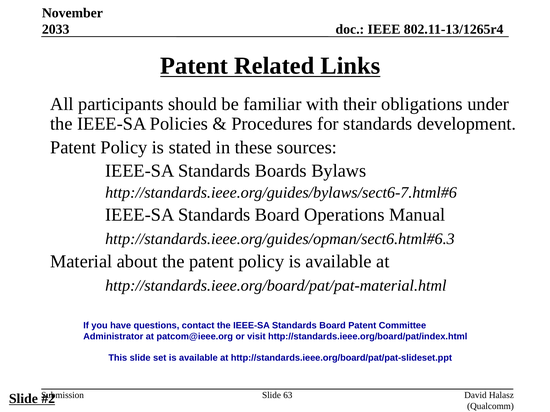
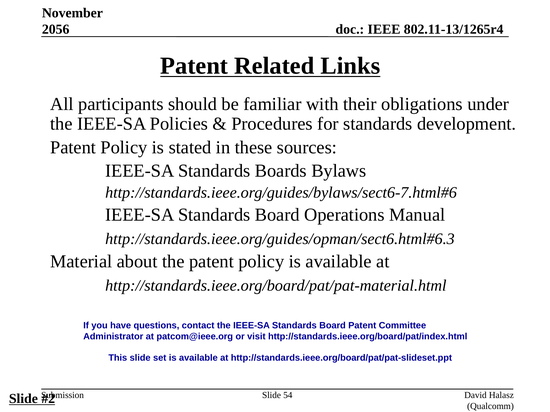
2033: 2033 -> 2056
63: 63 -> 54
